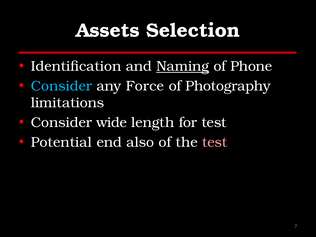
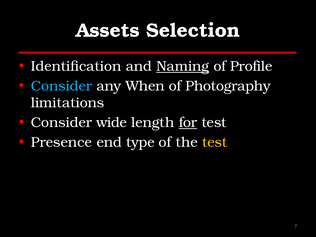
Phone: Phone -> Profile
Force: Force -> When
for underline: none -> present
Potential: Potential -> Presence
also: also -> type
test at (215, 142) colour: pink -> yellow
